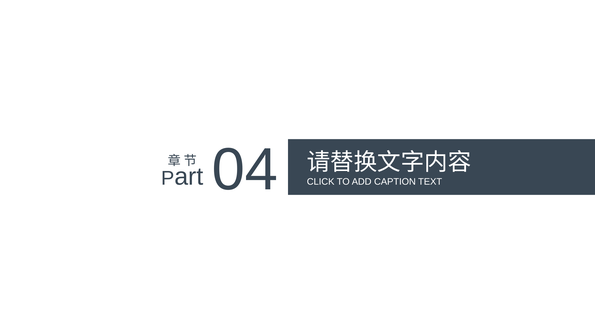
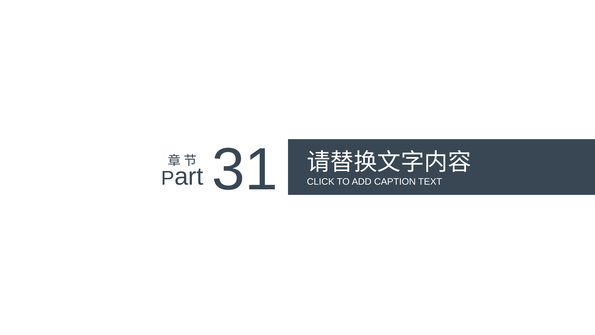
04: 04 -> 31
